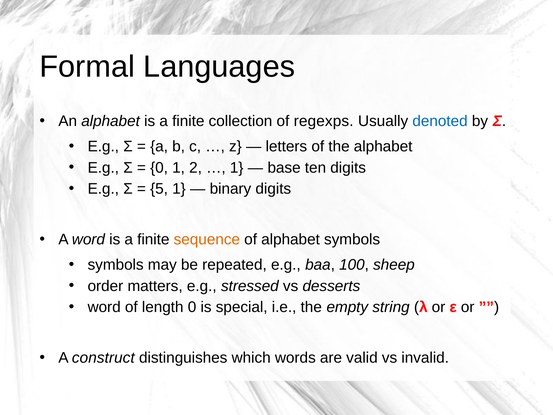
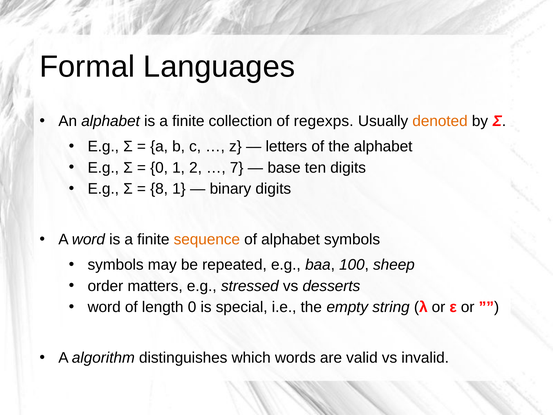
denoted colour: blue -> orange
1 at (237, 168): 1 -> 7
5: 5 -> 8
construct: construct -> algorithm
